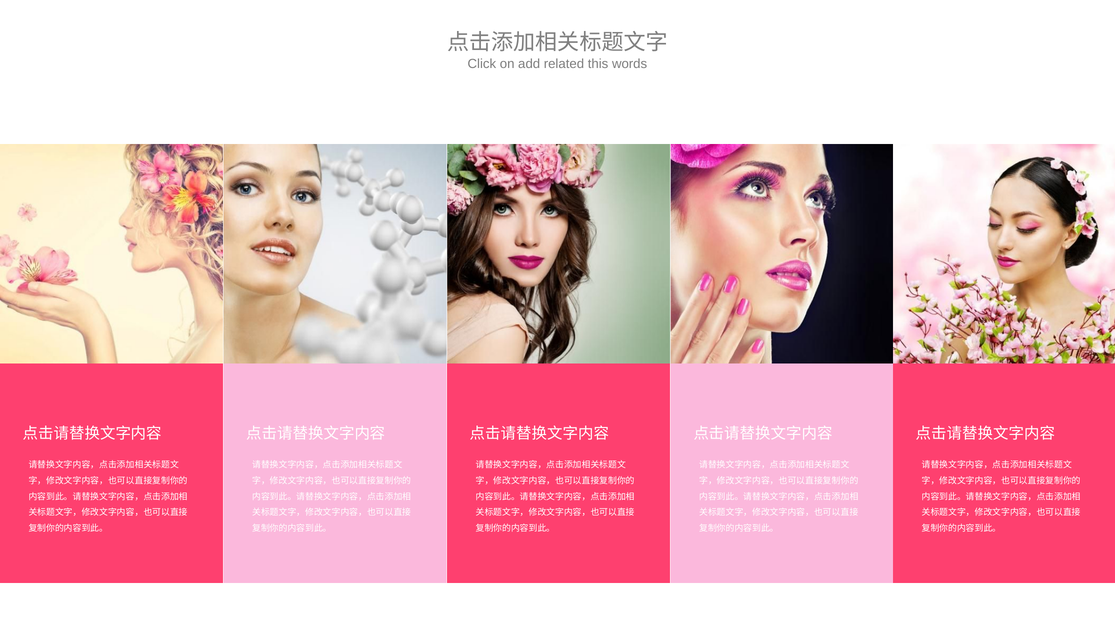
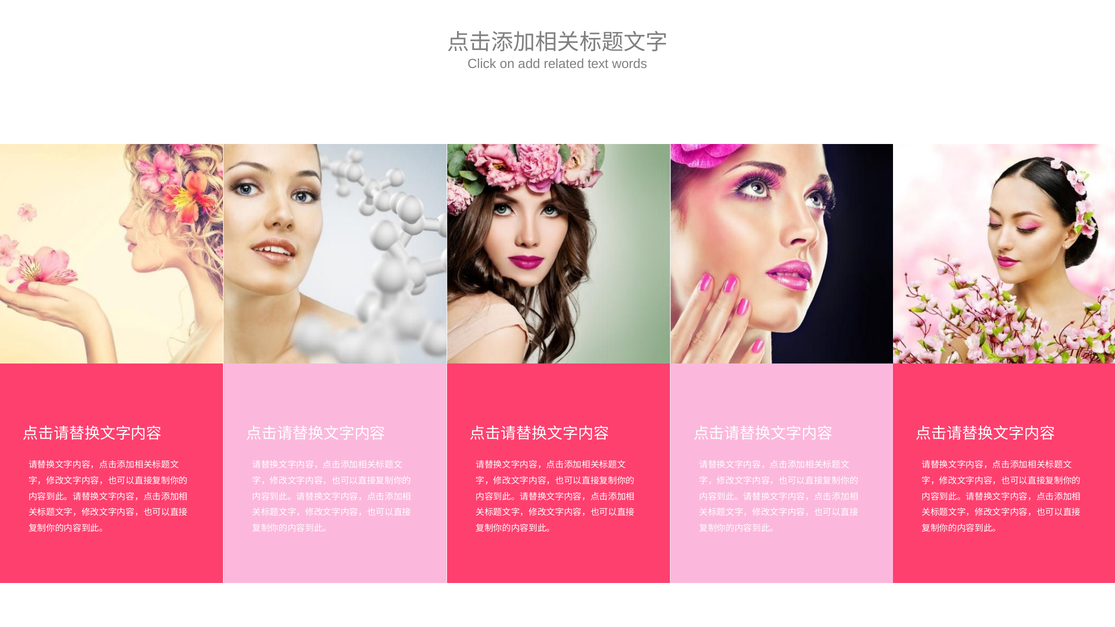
this: this -> text
